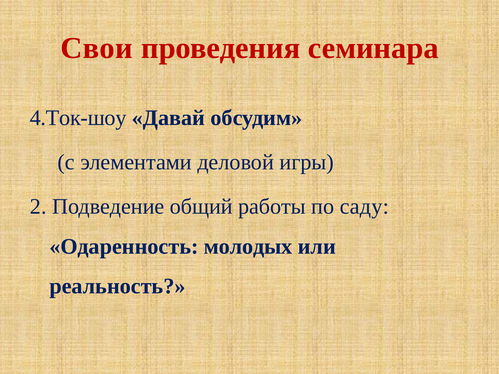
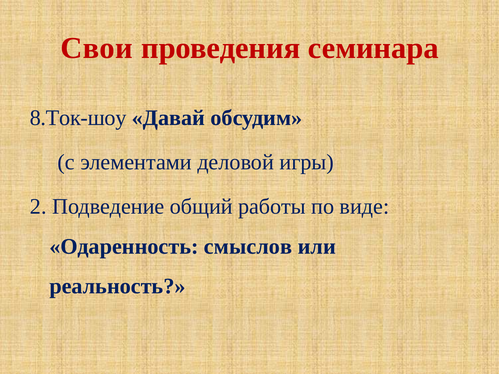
4.Ток-шоу: 4.Ток-шоу -> 8.Ток-шоу
саду: саду -> виде
молодых: молодых -> смыслов
